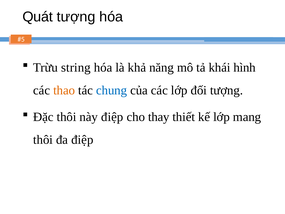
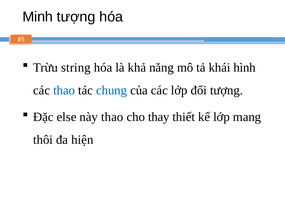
Quát: Quát -> Minh
thao at (64, 90) colour: orange -> blue
Đặc thôi: thôi -> else
này điệp: điệp -> thao
đa điệp: điệp -> hiện
